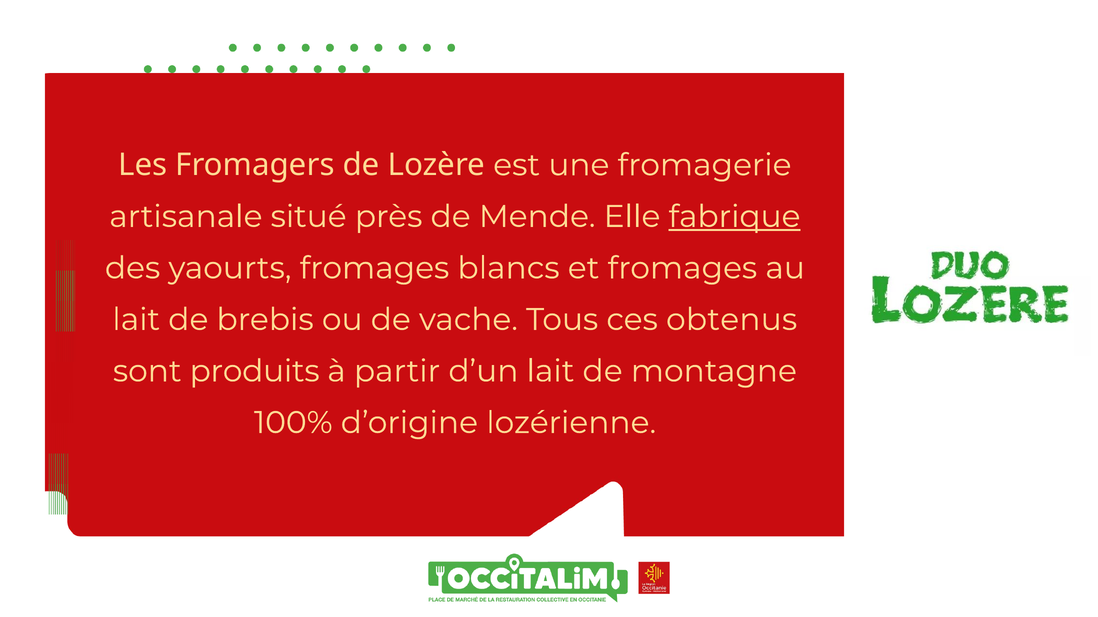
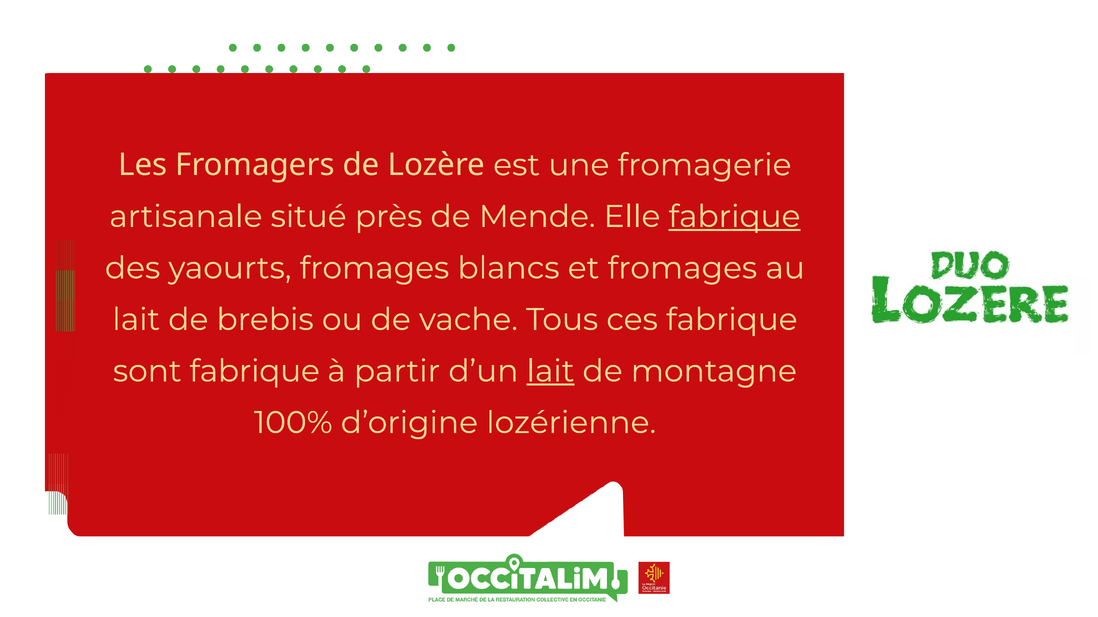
ces obtenus: obtenus -> fabrique
sont produits: produits -> fabrique
lait at (551, 372) underline: none -> present
